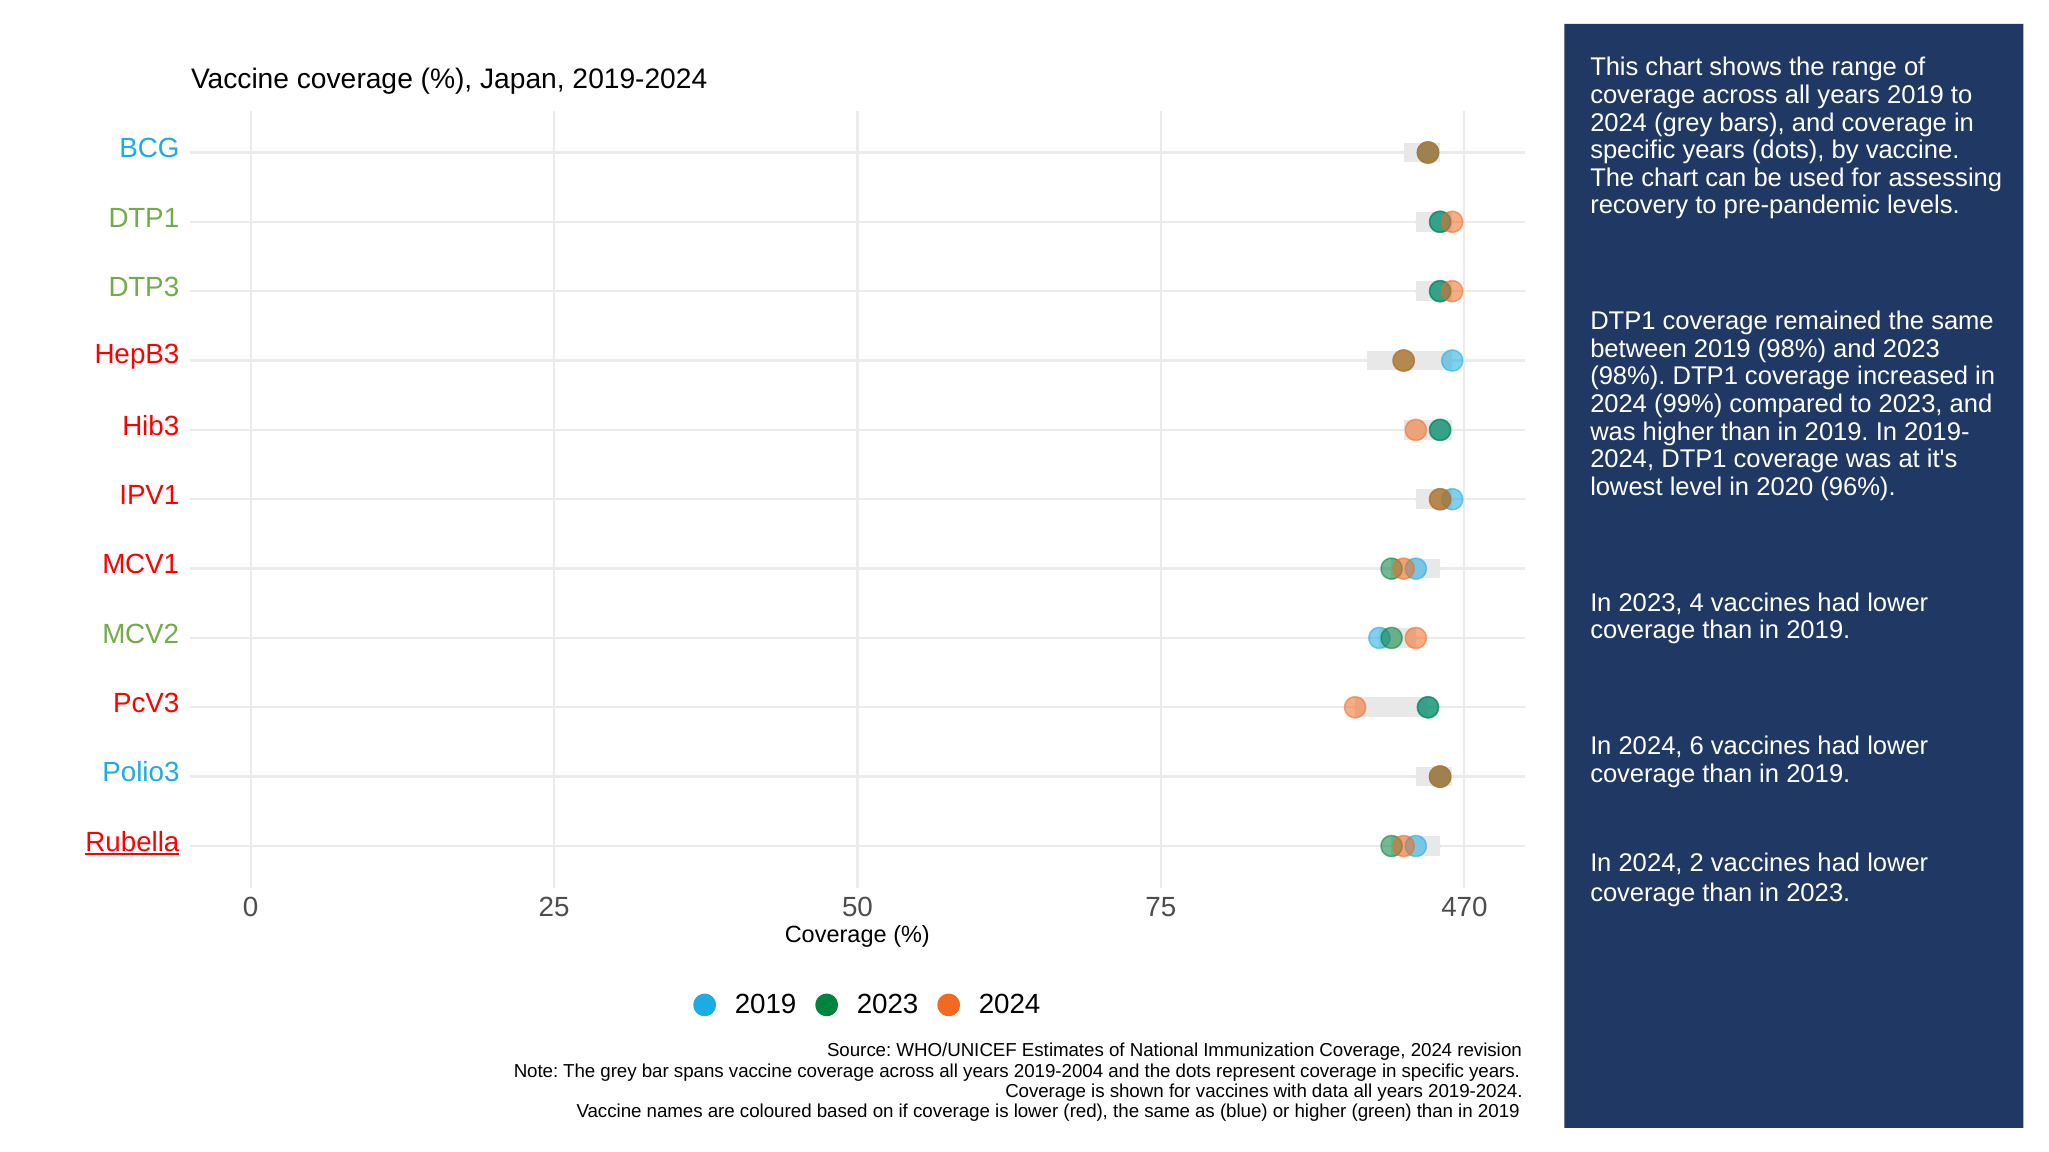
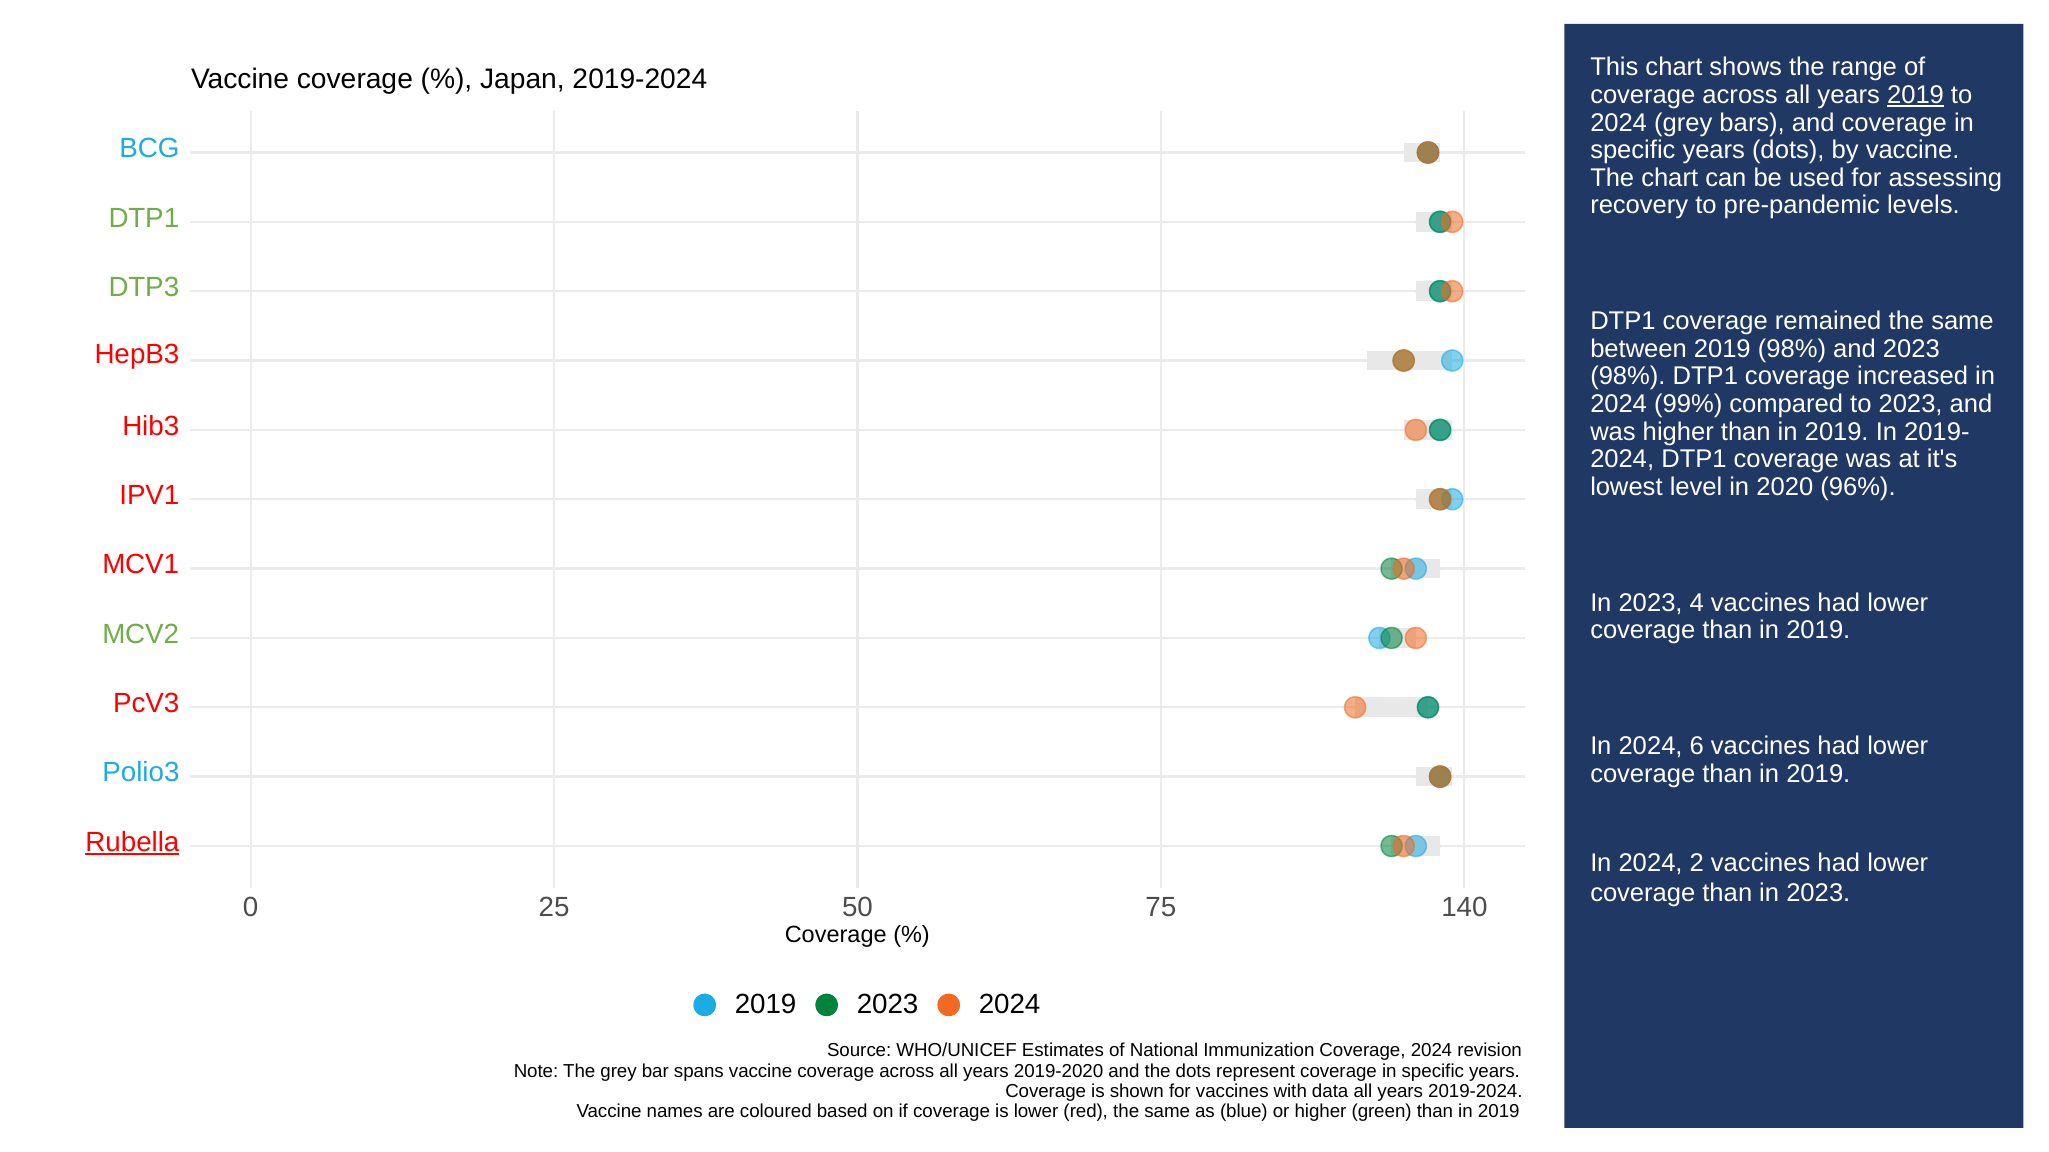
2019 at (1916, 95) underline: none -> present
470: 470 -> 140
2019-2004: 2019-2004 -> 2019-2020
